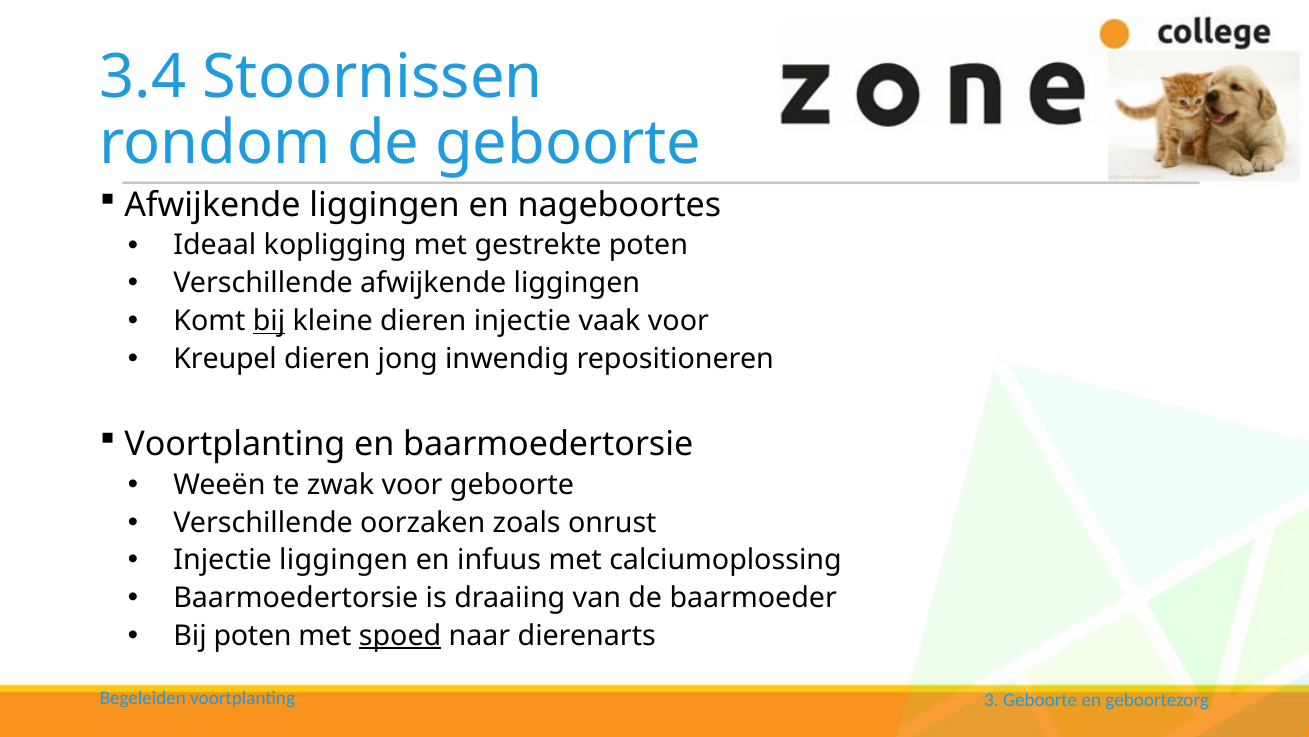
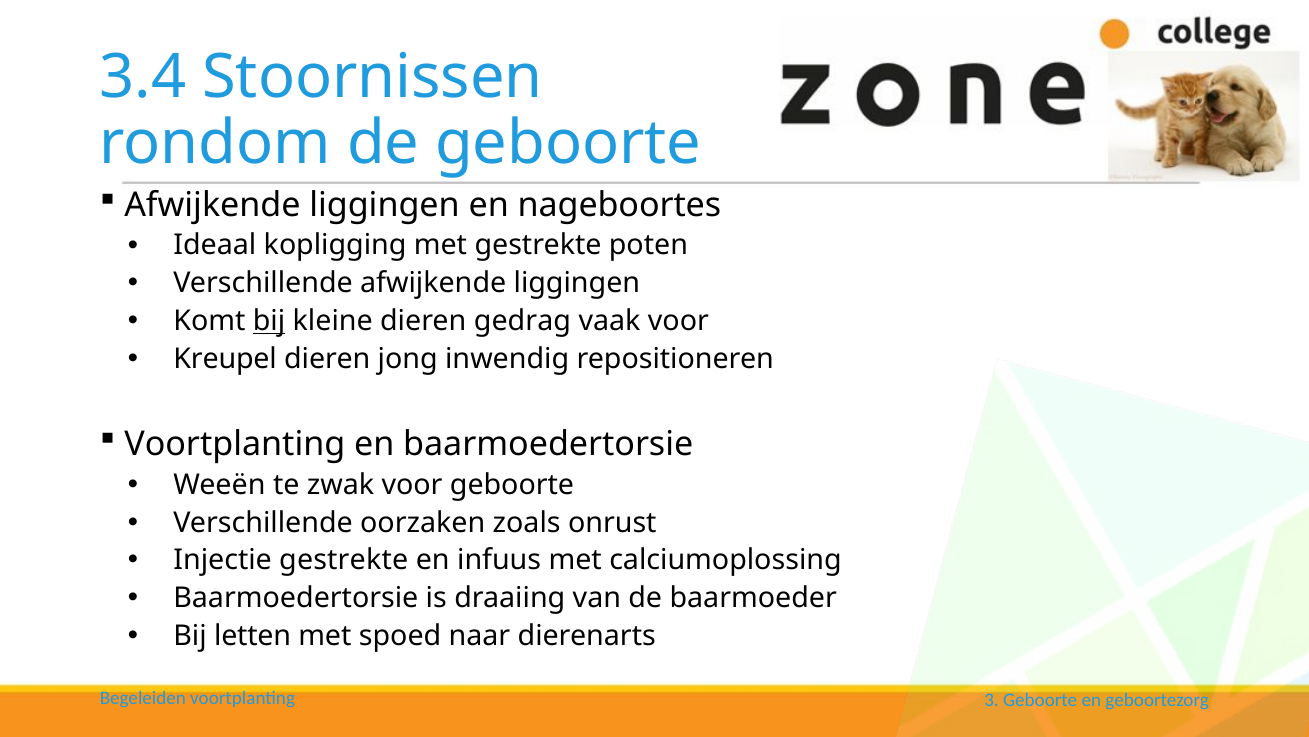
dieren injectie: injectie -> gedrag
Injectie liggingen: liggingen -> gestrekte
Bij poten: poten -> letten
spoed underline: present -> none
